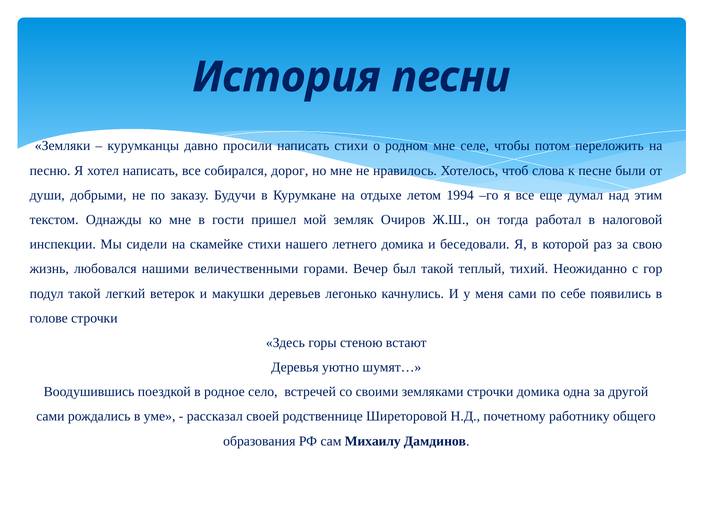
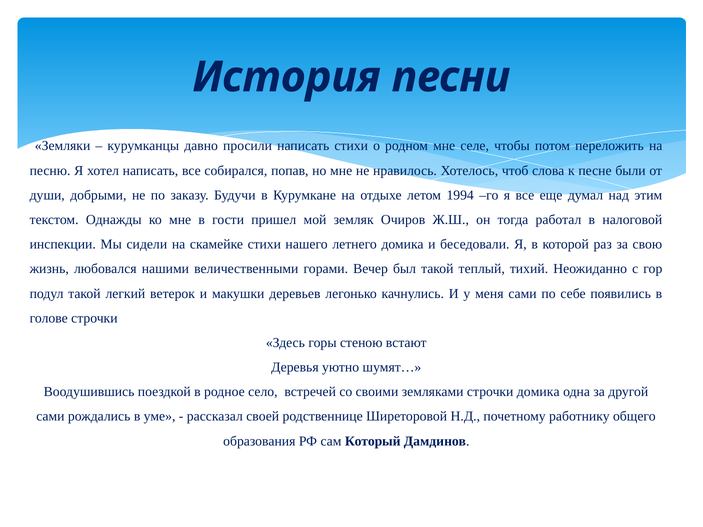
дорог: дорог -> попав
Михаилу: Михаилу -> Который
